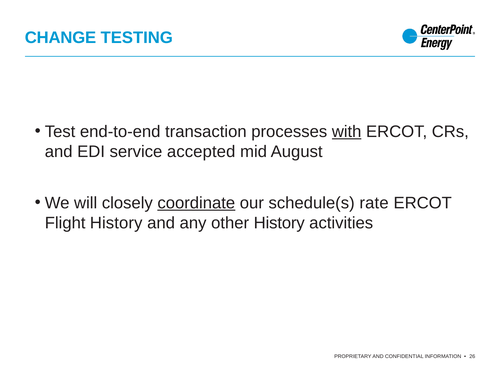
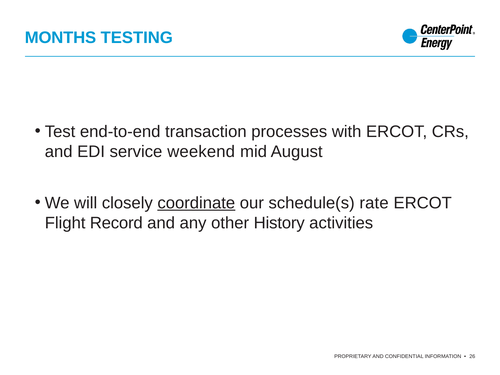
CHANGE: CHANGE -> MONTHS
with underline: present -> none
accepted: accepted -> weekend
Flight History: History -> Record
